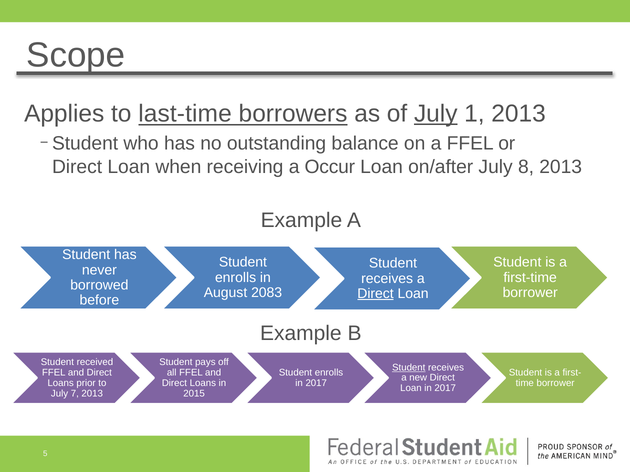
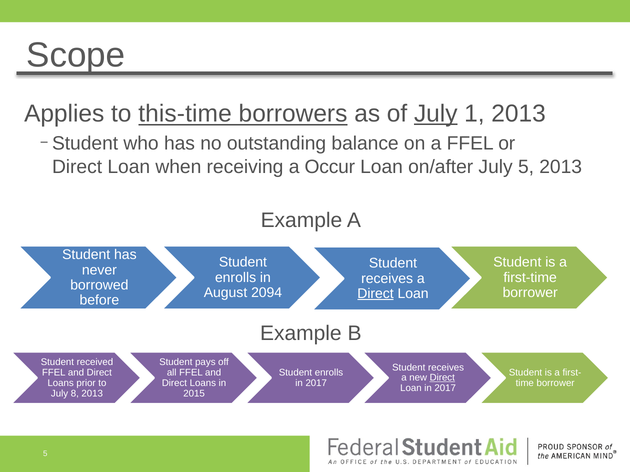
last-time: last-time -> this-time
July 8: 8 -> 5
2083: 2083 -> 2094
Student at (409, 368) underline: present -> none
Direct at (442, 378) underline: none -> present
7: 7 -> 8
